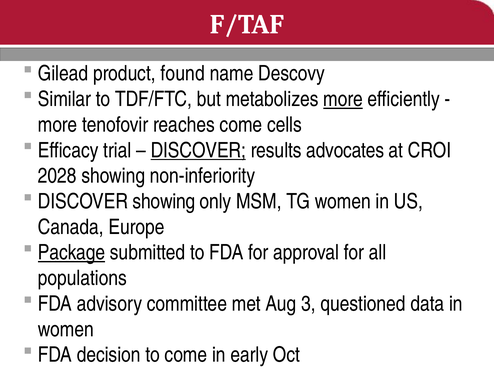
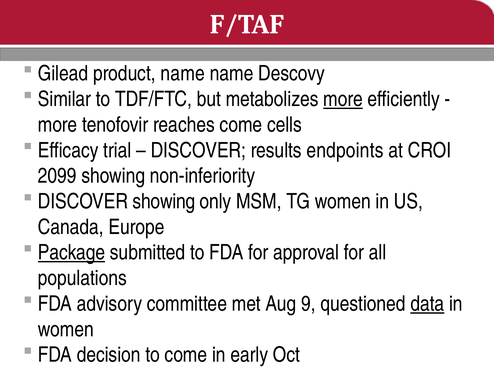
product found: found -> name
DISCOVER at (198, 150) underline: present -> none
advocates: advocates -> endpoints
2028: 2028 -> 2099
3: 3 -> 9
data underline: none -> present
